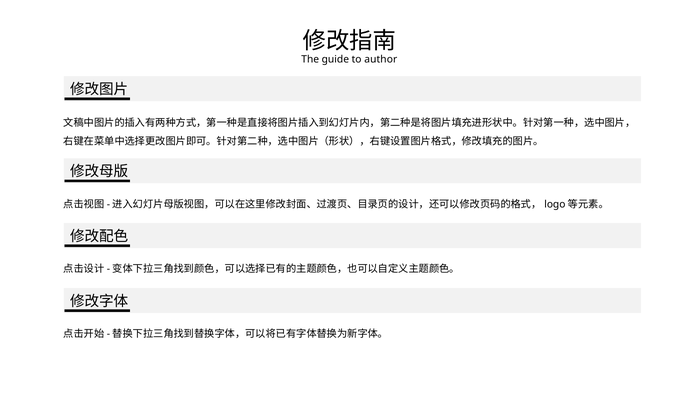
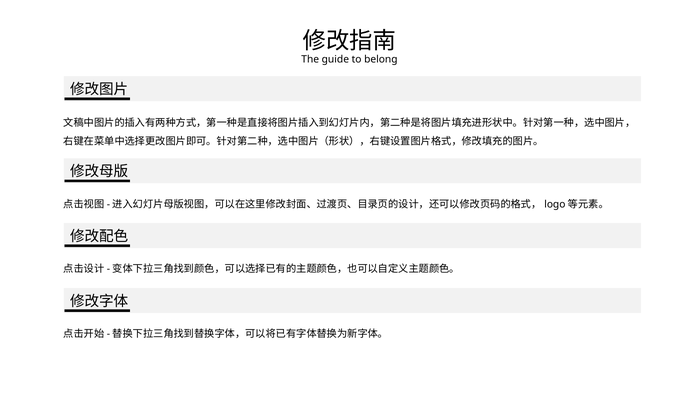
author: author -> belong
